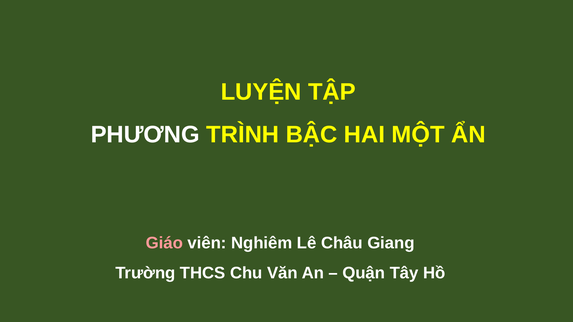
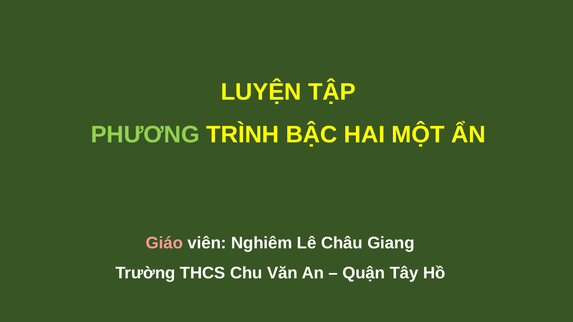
PHƯƠNG colour: white -> light green
